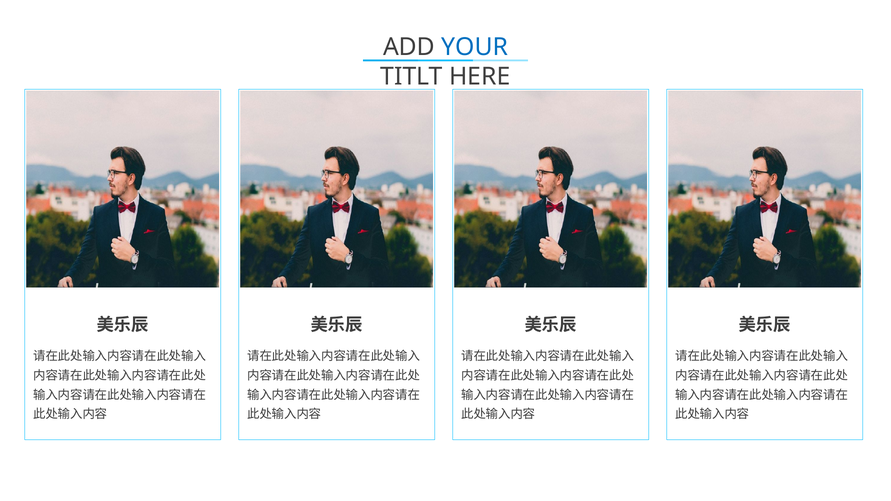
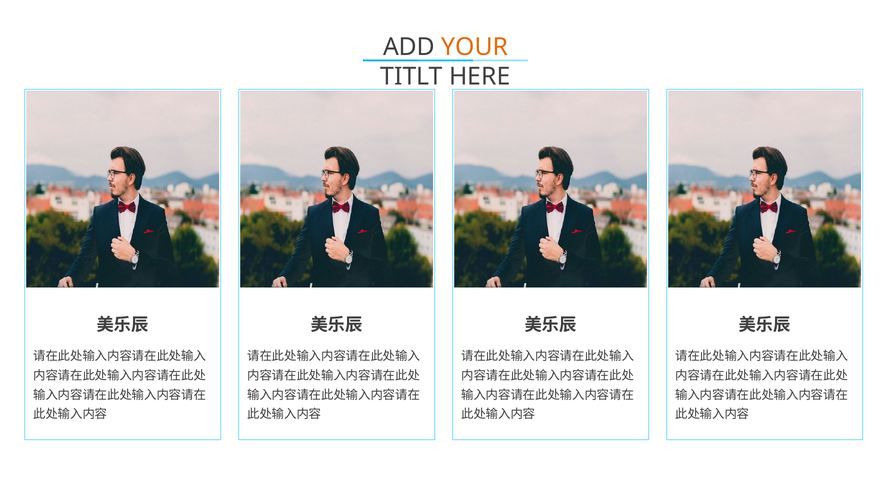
YOUR colour: blue -> orange
